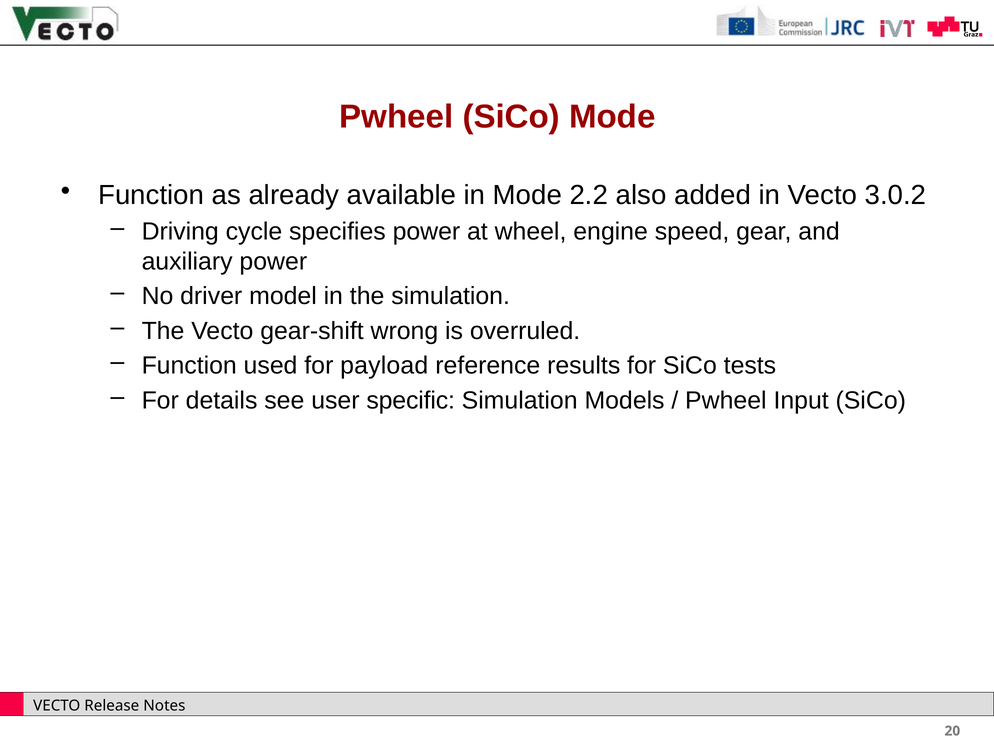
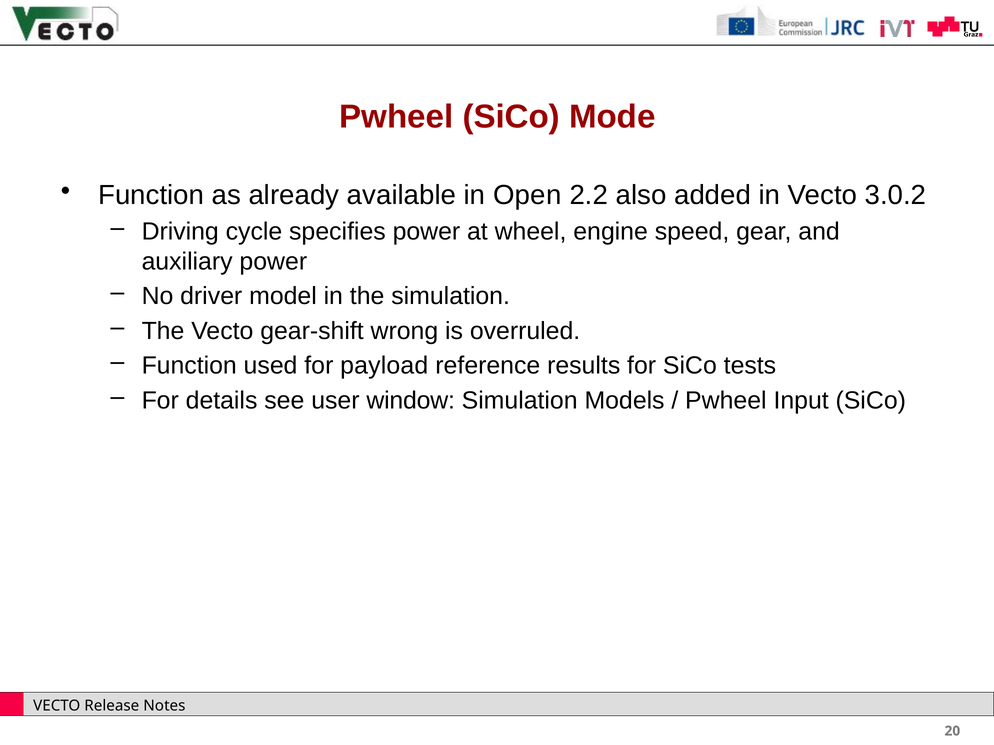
in Mode: Mode -> Open
specific: specific -> window
